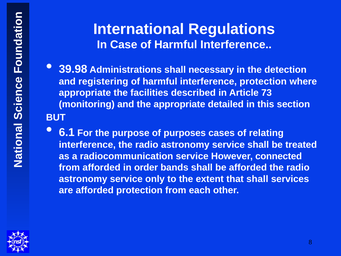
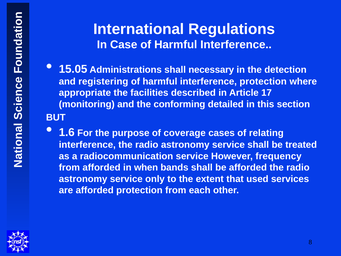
39.98: 39.98 -> 15.05
73: 73 -> 17
the appropriate: appropriate -> conforming
6.1: 6.1 -> 1.6
purposes: purposes -> coverage
connected: connected -> frequency
order: order -> when
that shall: shall -> used
